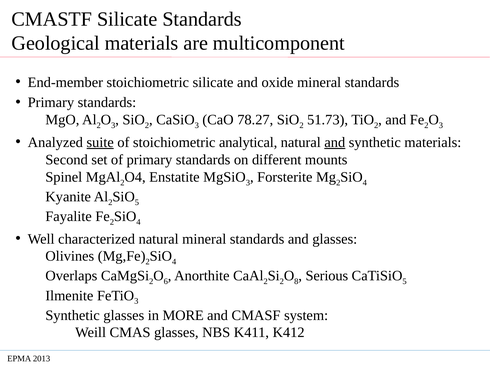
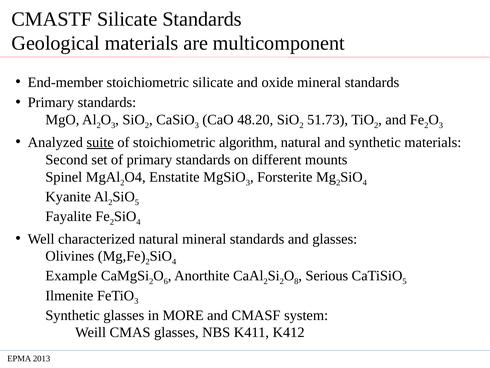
78.27: 78.27 -> 48.20
analytical: analytical -> algorithm
and at (335, 142) underline: present -> none
Overlaps: Overlaps -> Example
